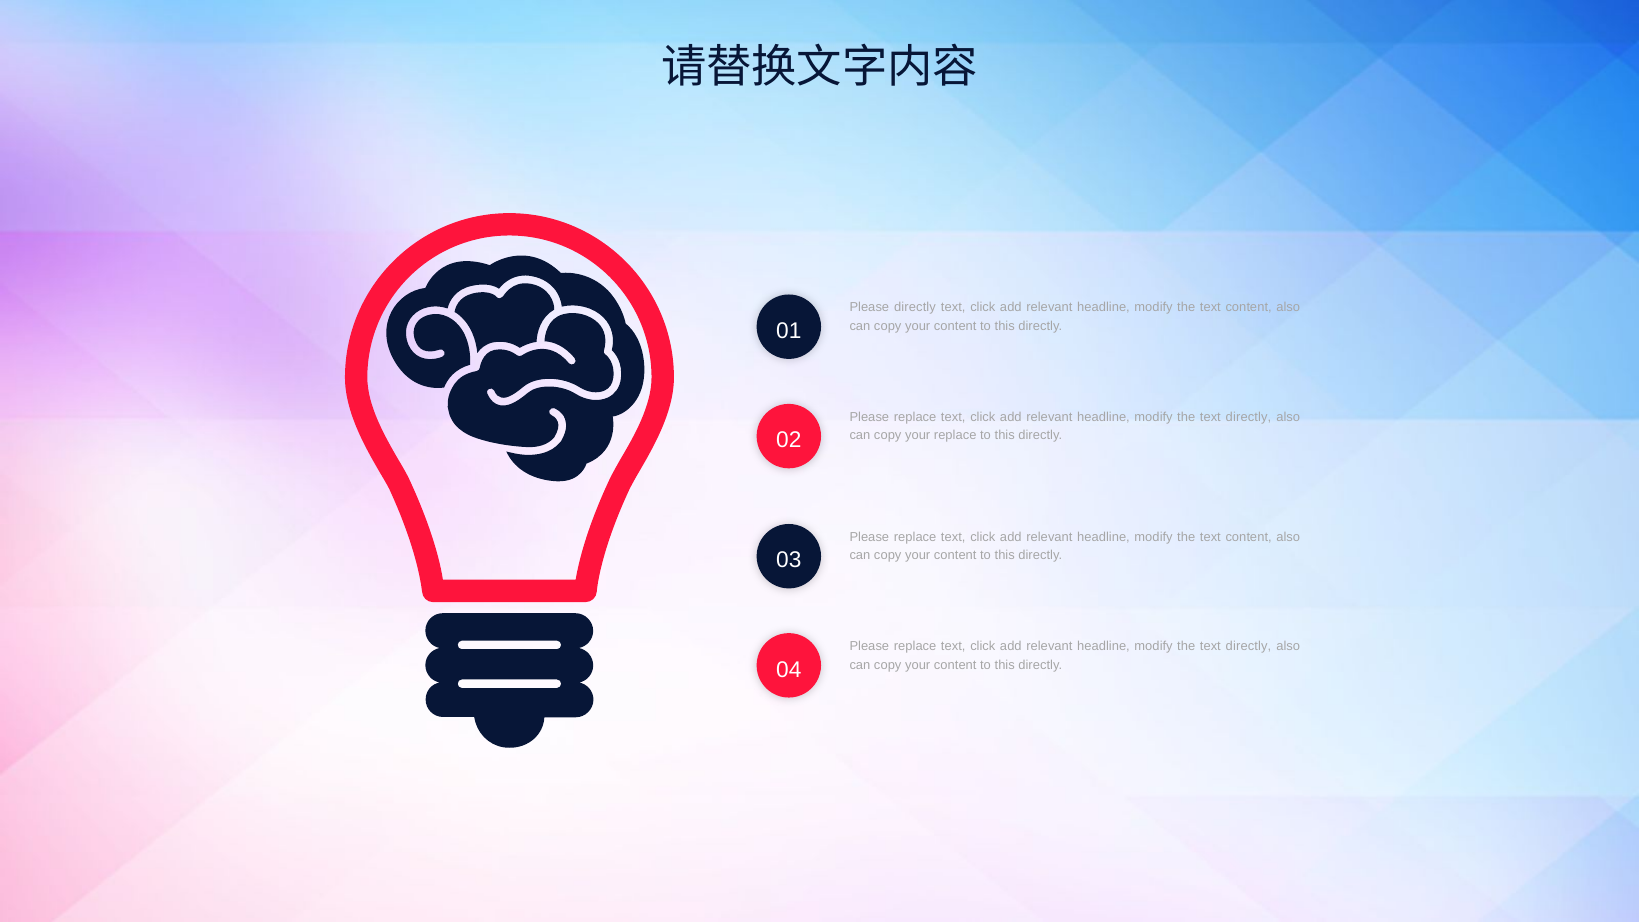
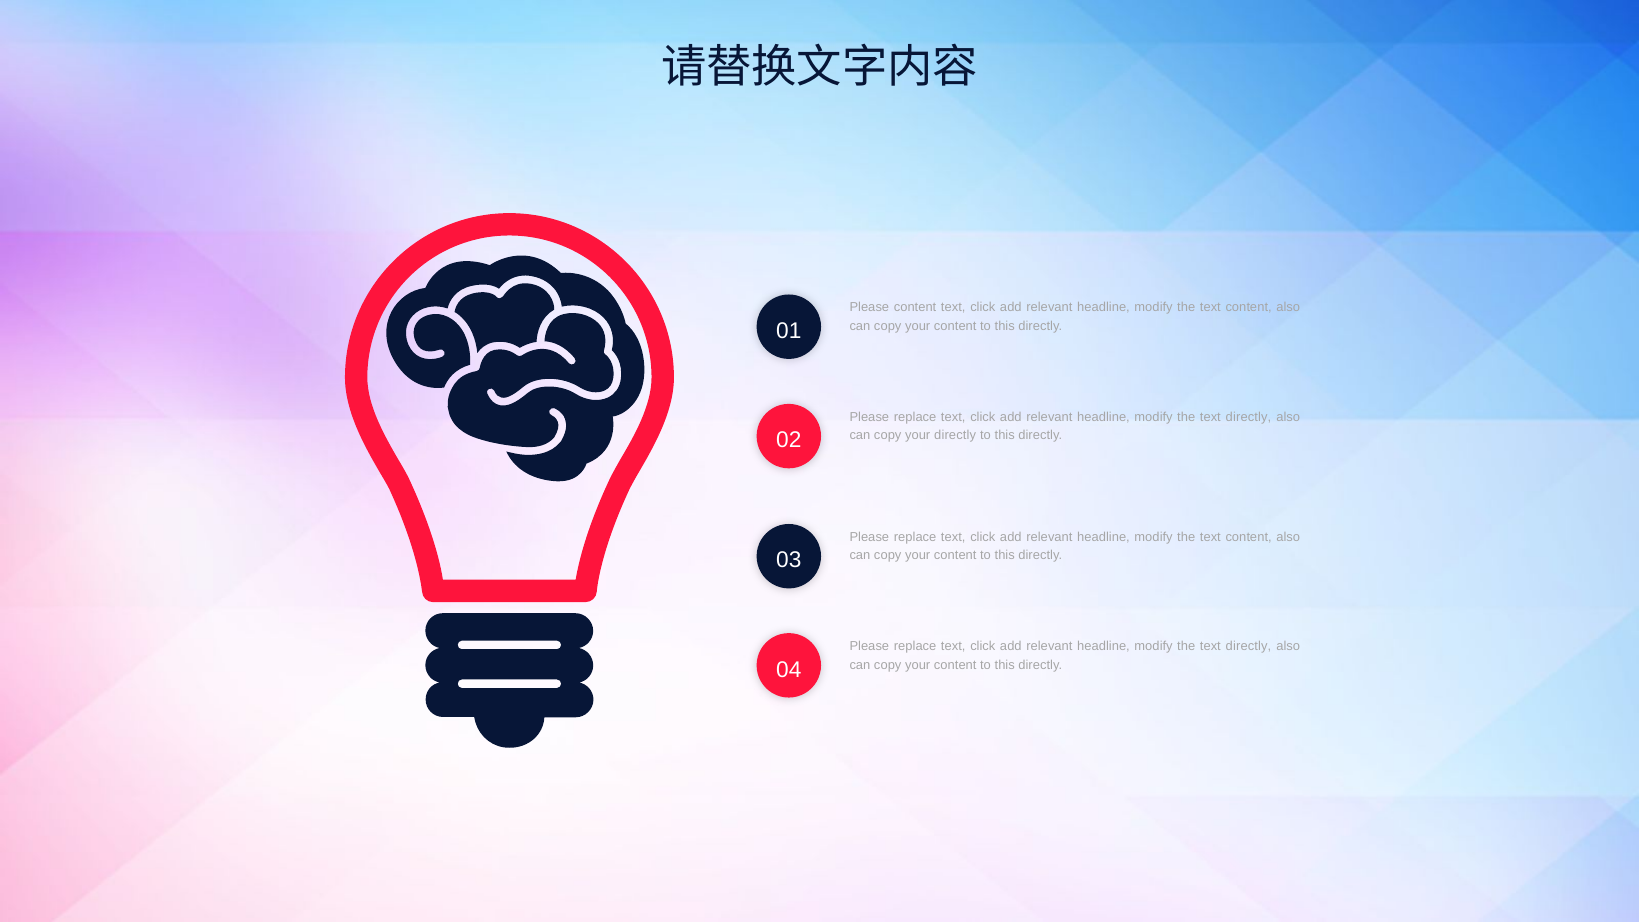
Please directly: directly -> content
your replace: replace -> directly
